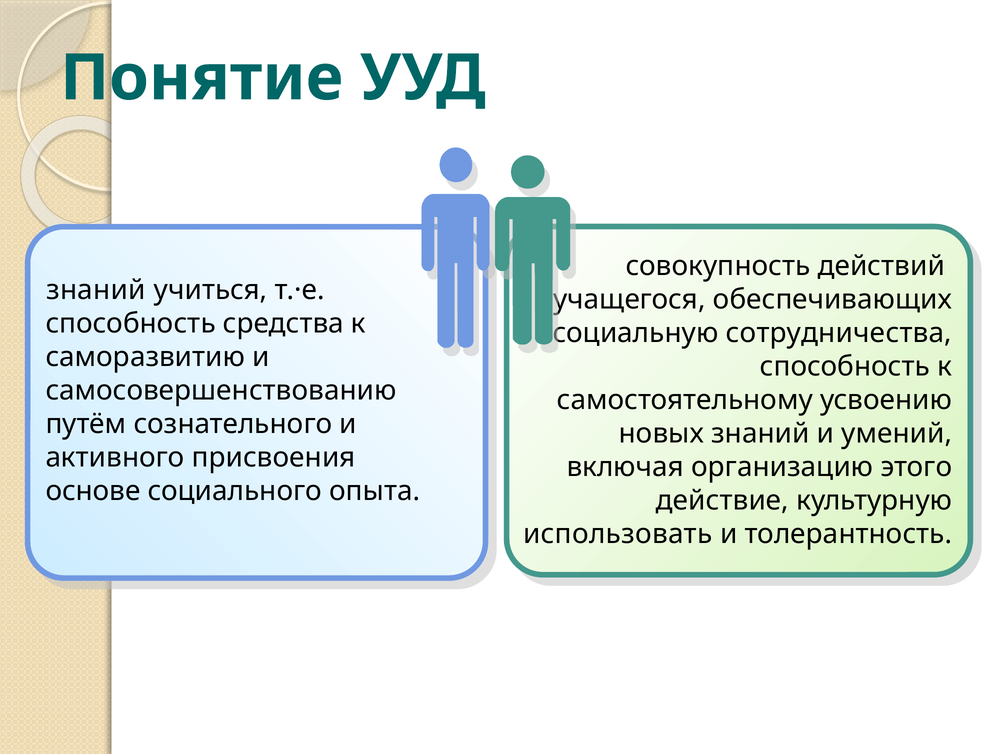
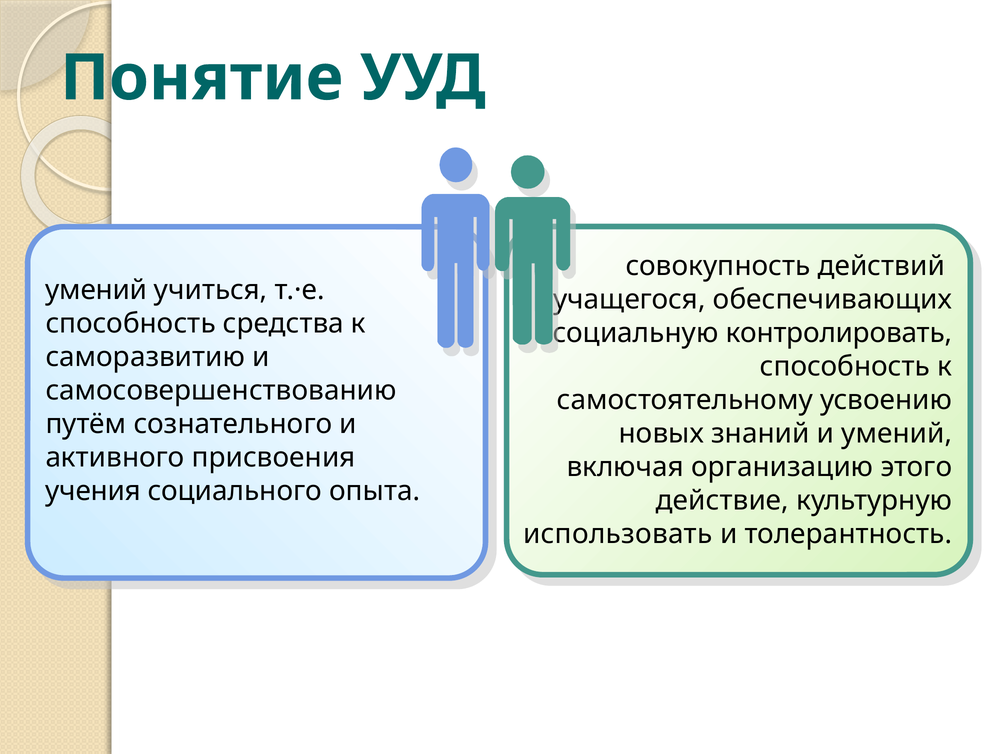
знаний at (96, 290): знаний -> умений
сотрудничества: сотрудничества -> контролировать
основе: основе -> учения
